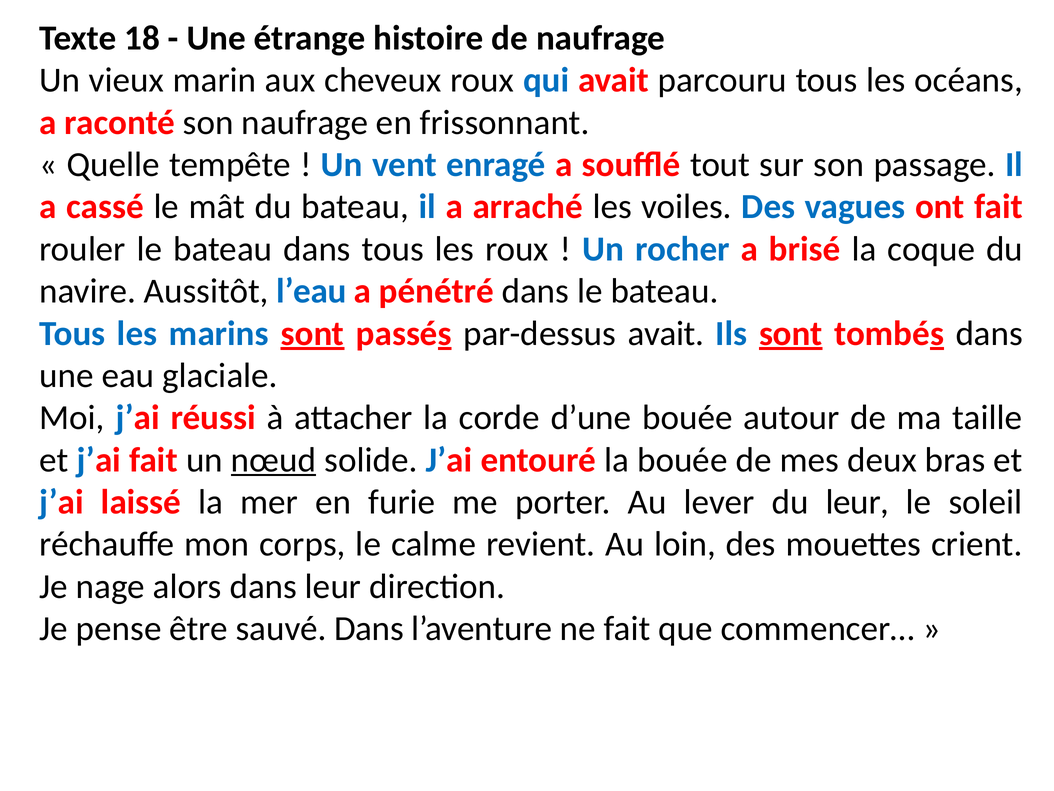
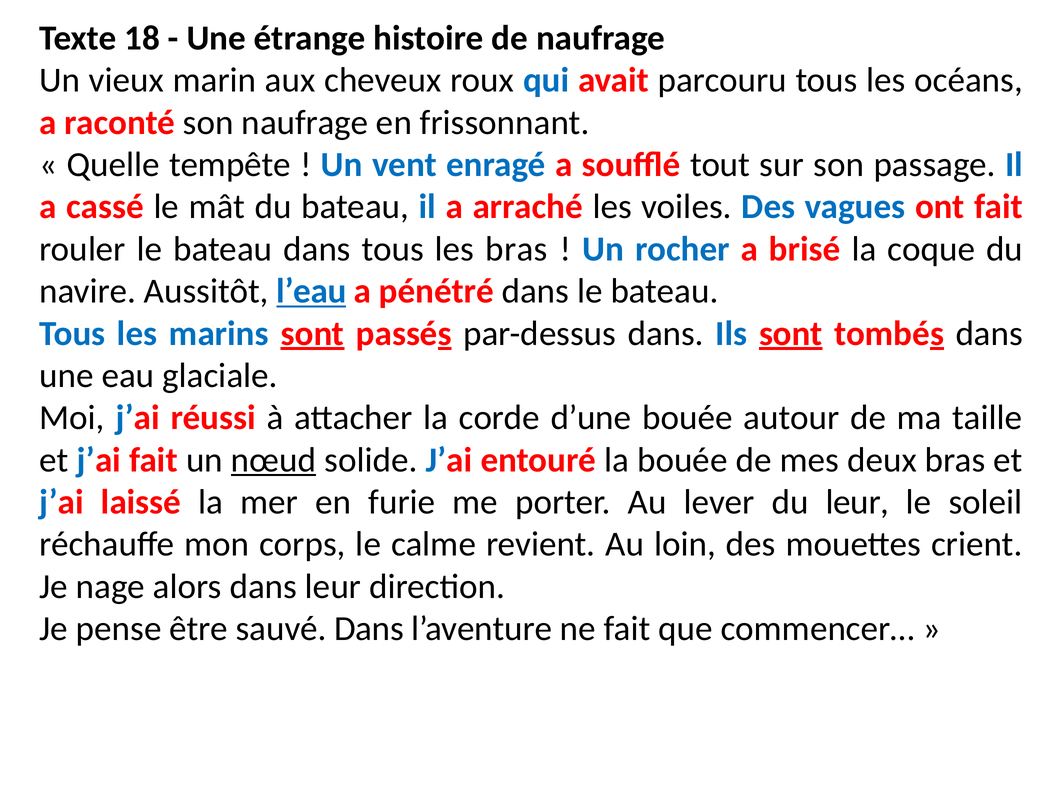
les roux: roux -> bras
l’eau underline: none -> present
par-dessus avait: avait -> dans
